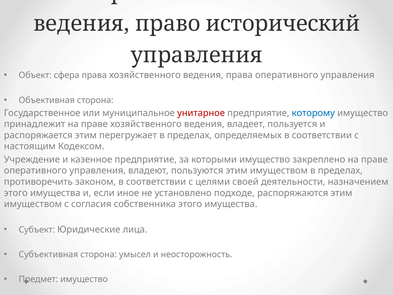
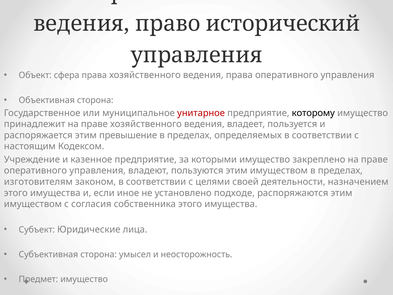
которому colour: blue -> black
перегружает: перегружает -> превышение
противоречить: противоречить -> изготовителям
